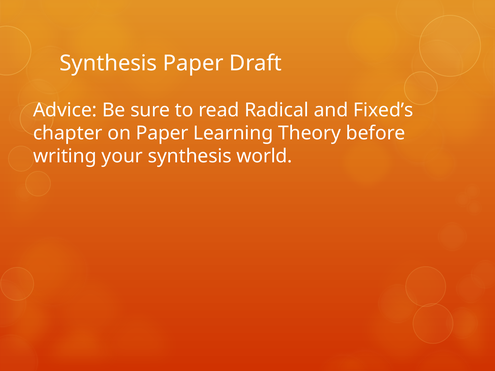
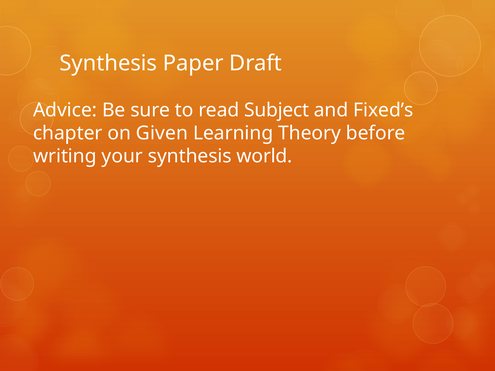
Radical: Radical -> Subject
on Paper: Paper -> Given
